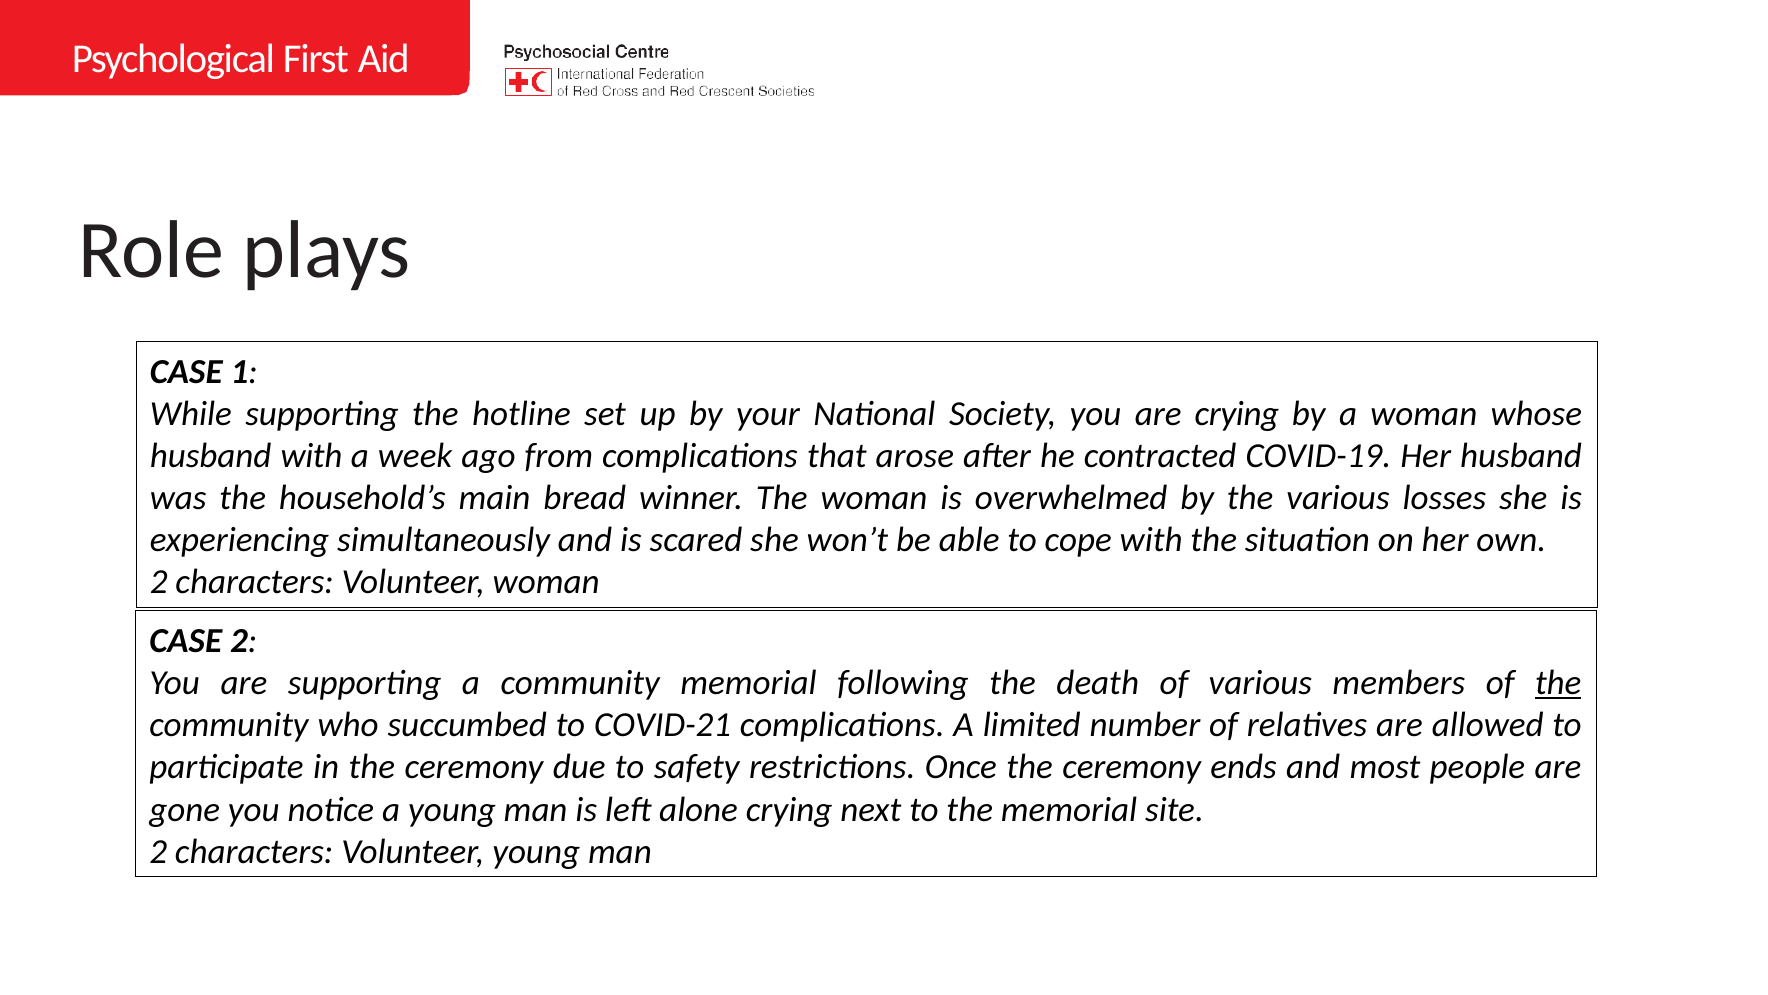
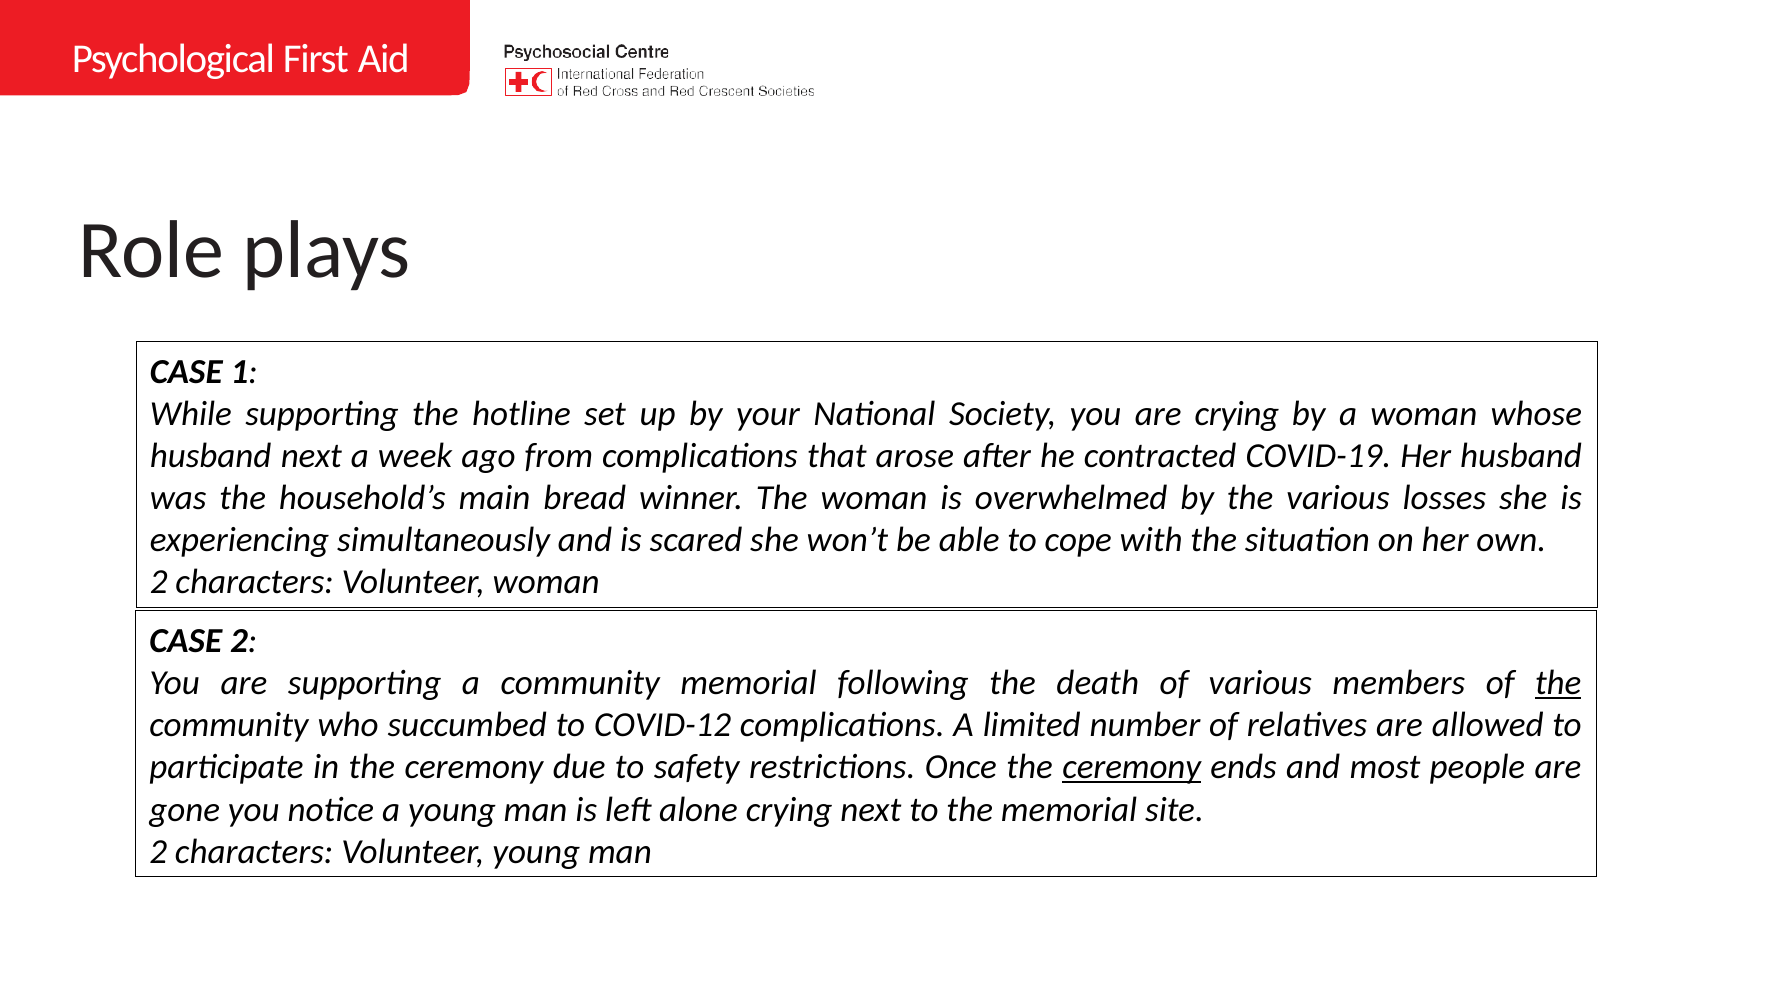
husband with: with -> next
COVID-21: COVID-21 -> COVID-12
ceremony at (1132, 767) underline: none -> present
